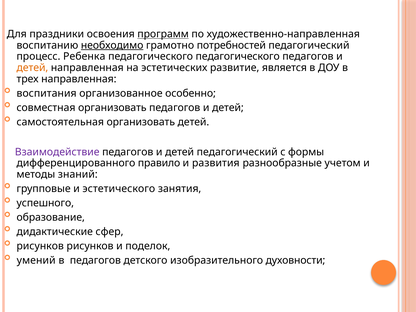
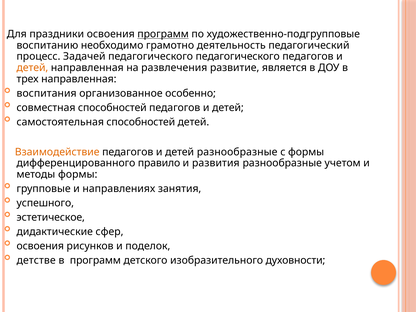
художественно-направленная: художественно-направленная -> художественно-подгрупповые
необходимо underline: present -> none
потребностей: потребностей -> деятельность
Ребенка: Ребенка -> Задачей
эстетических: эстетических -> развлечения
совместная организовать: организовать -> способностей
самостоятельная организовать: организовать -> способностей
Взаимодействие colour: purple -> orange
детей педагогический: педагогический -> разнообразные
методы знаний: знаний -> формы
эстетического: эстетического -> направлениях
образование: образование -> эстетическое
рисунков at (40, 246): рисунков -> освоения
умений: умений -> детстве
в педагогов: педагогов -> программ
